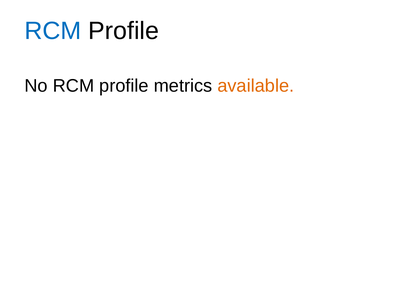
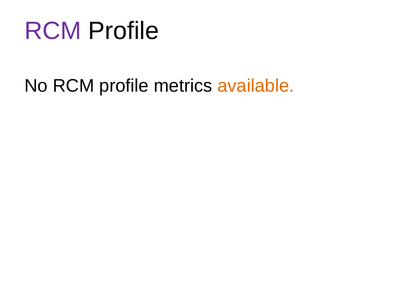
RCM at (53, 31) colour: blue -> purple
